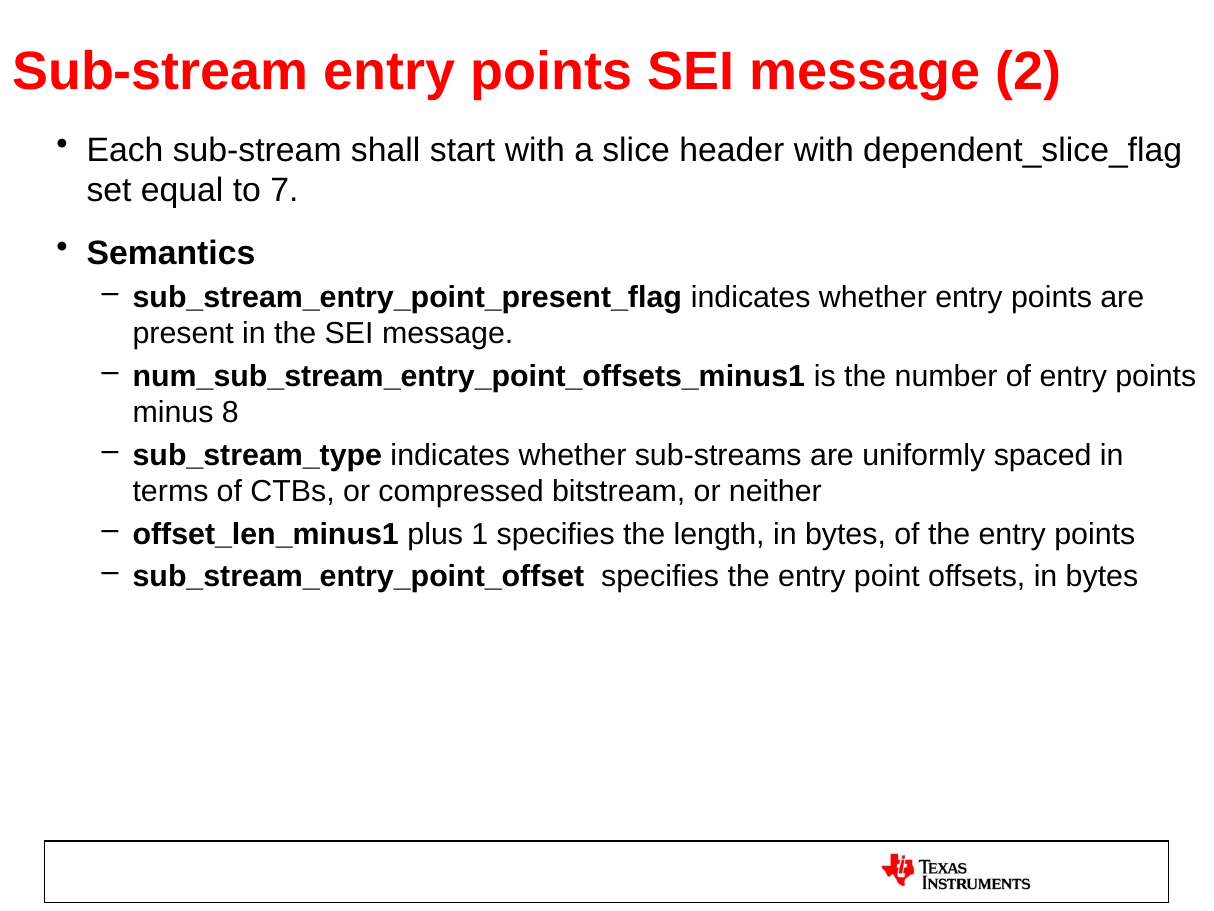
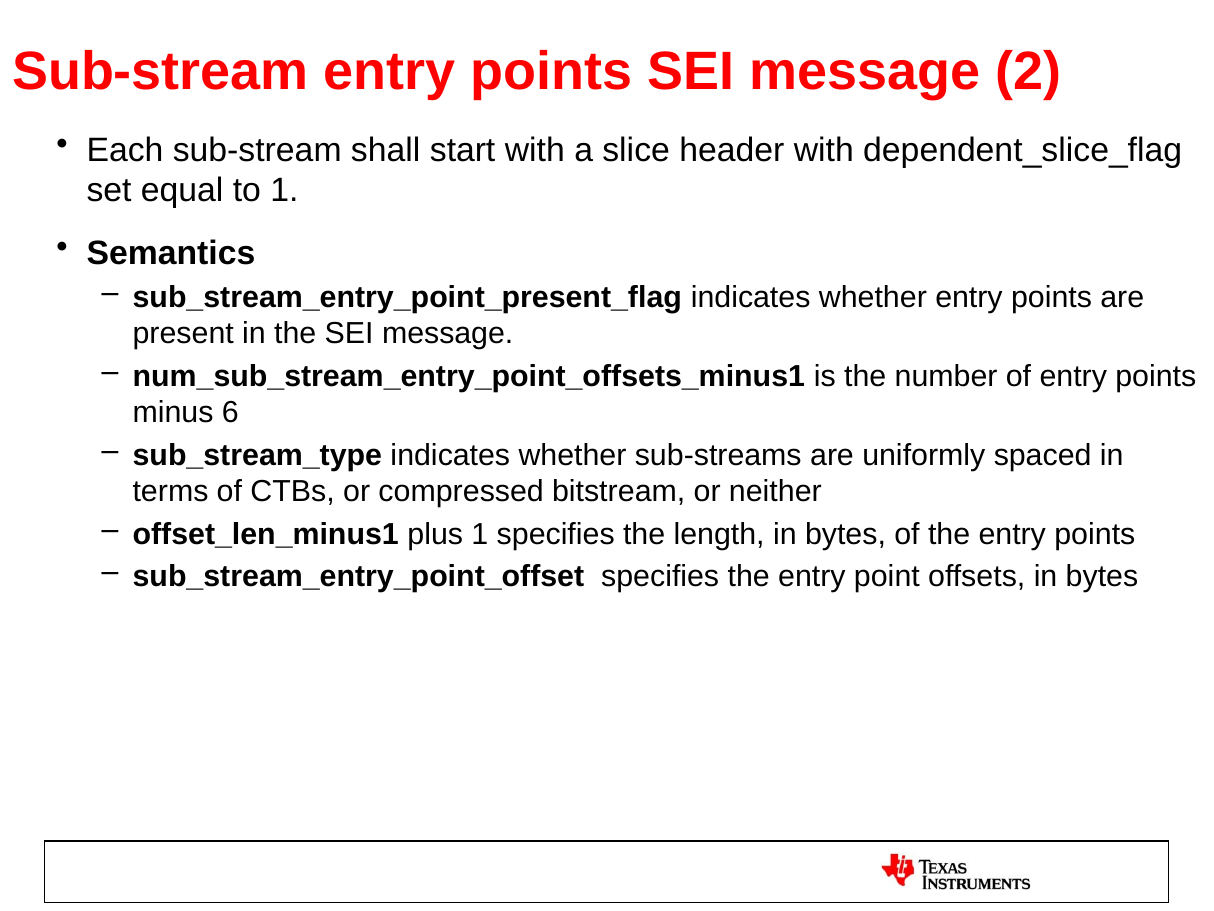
to 7: 7 -> 1
8: 8 -> 6
